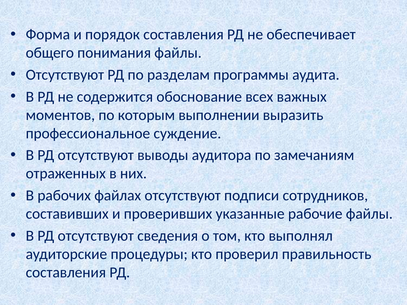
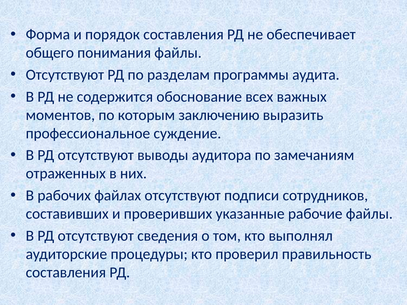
выполнении: выполнении -> заключению
